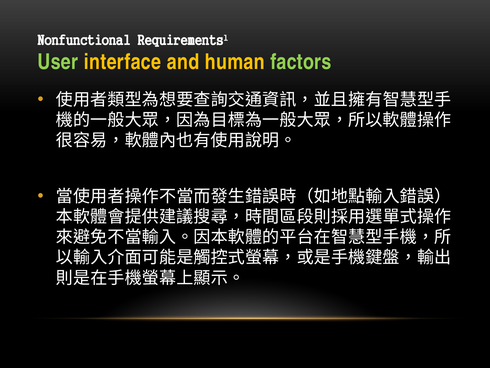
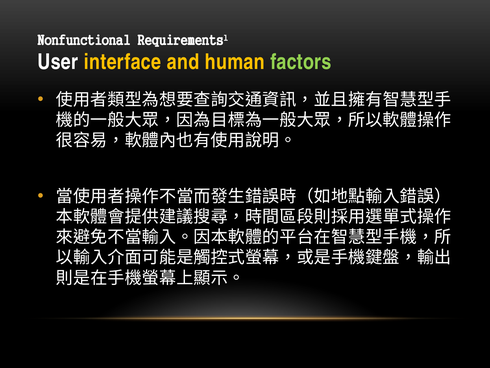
User colour: light green -> white
